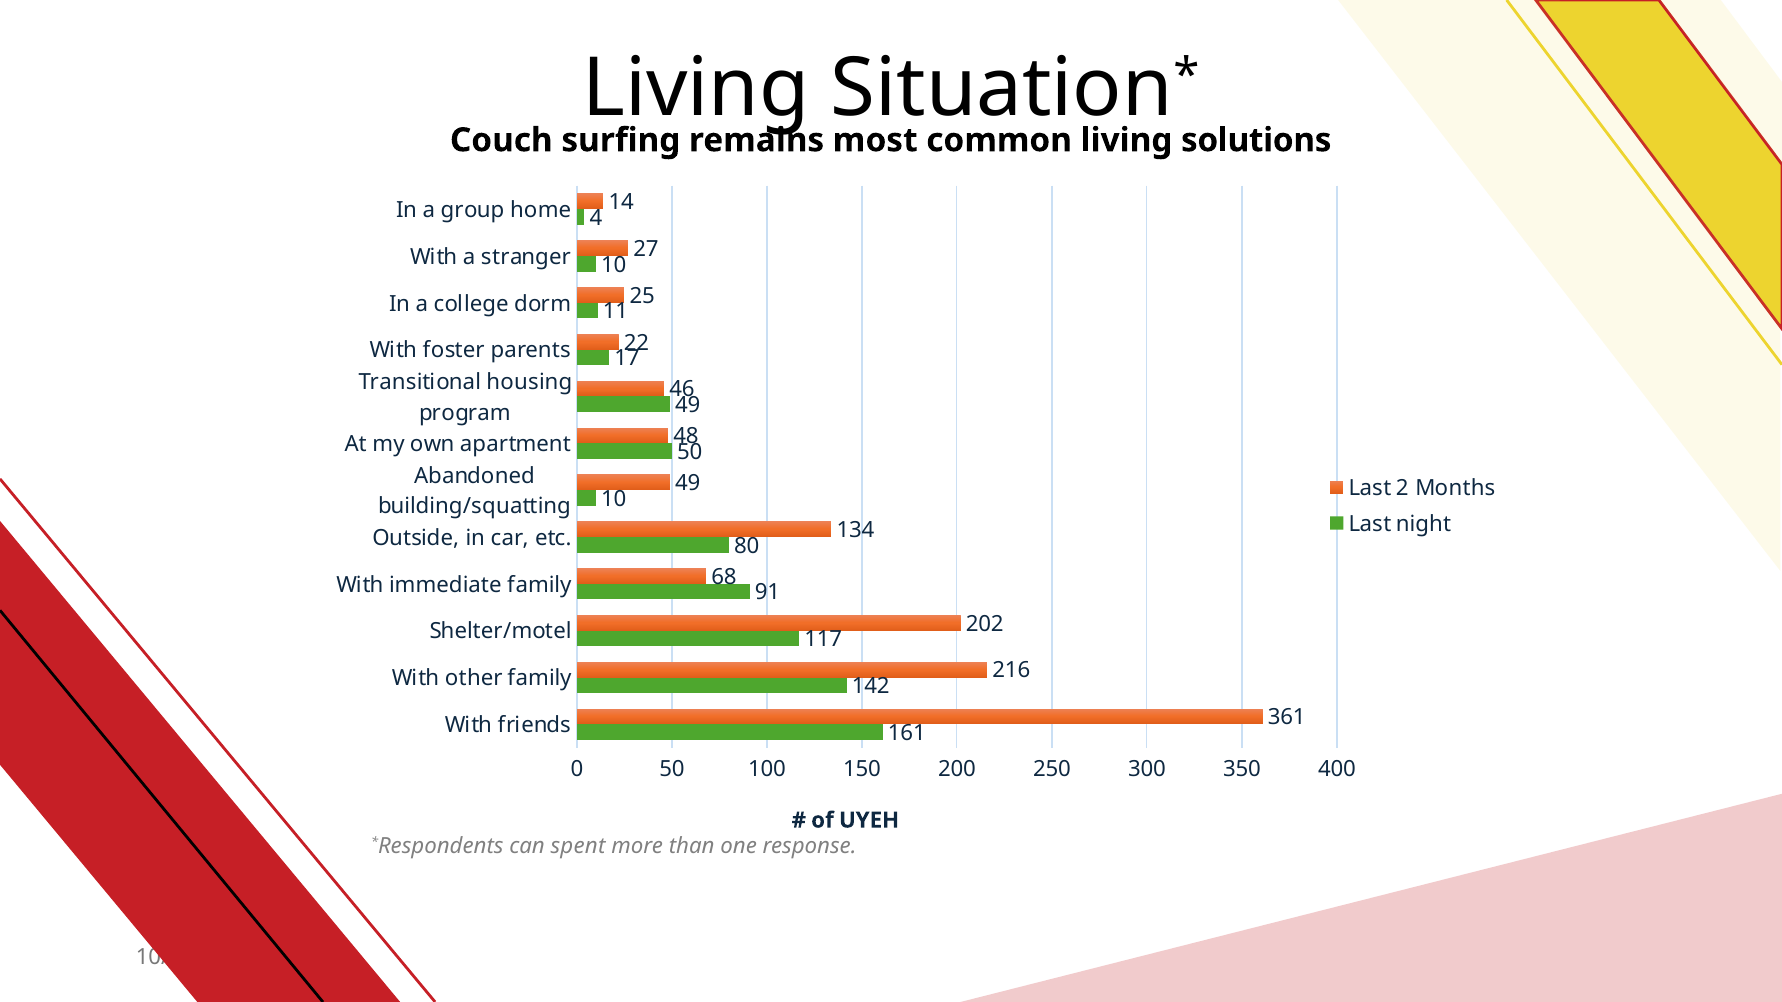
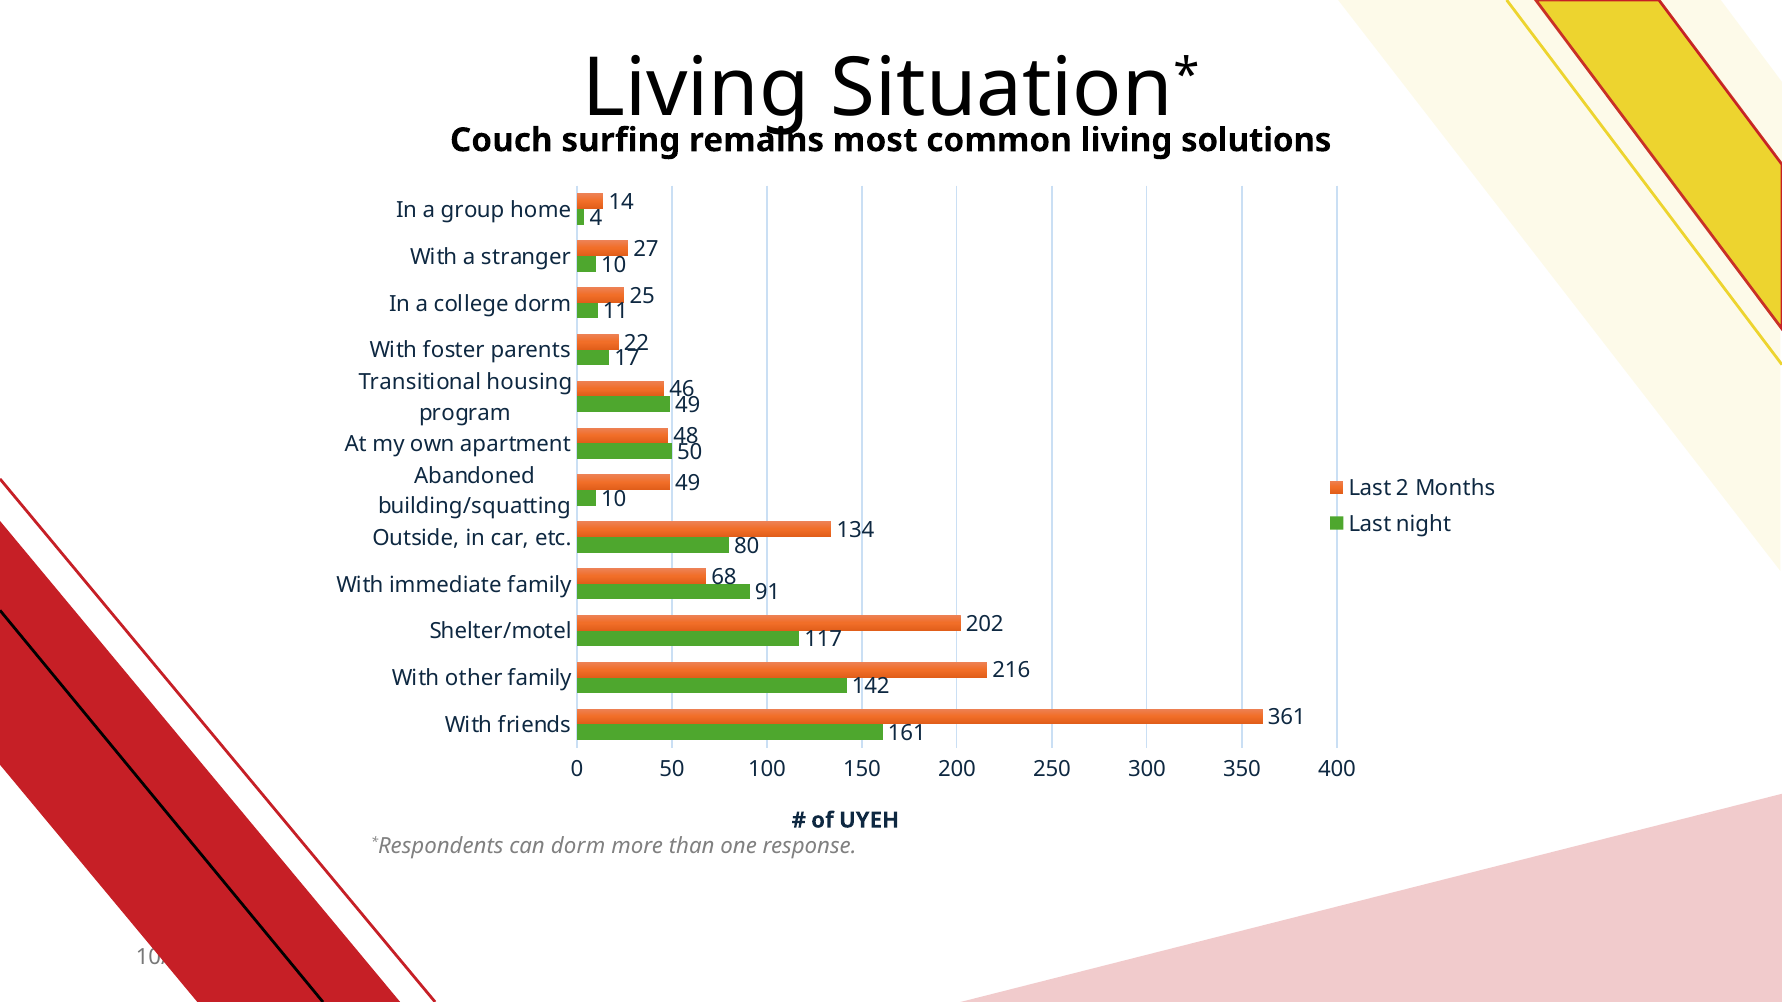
can spent: spent -> dorm
